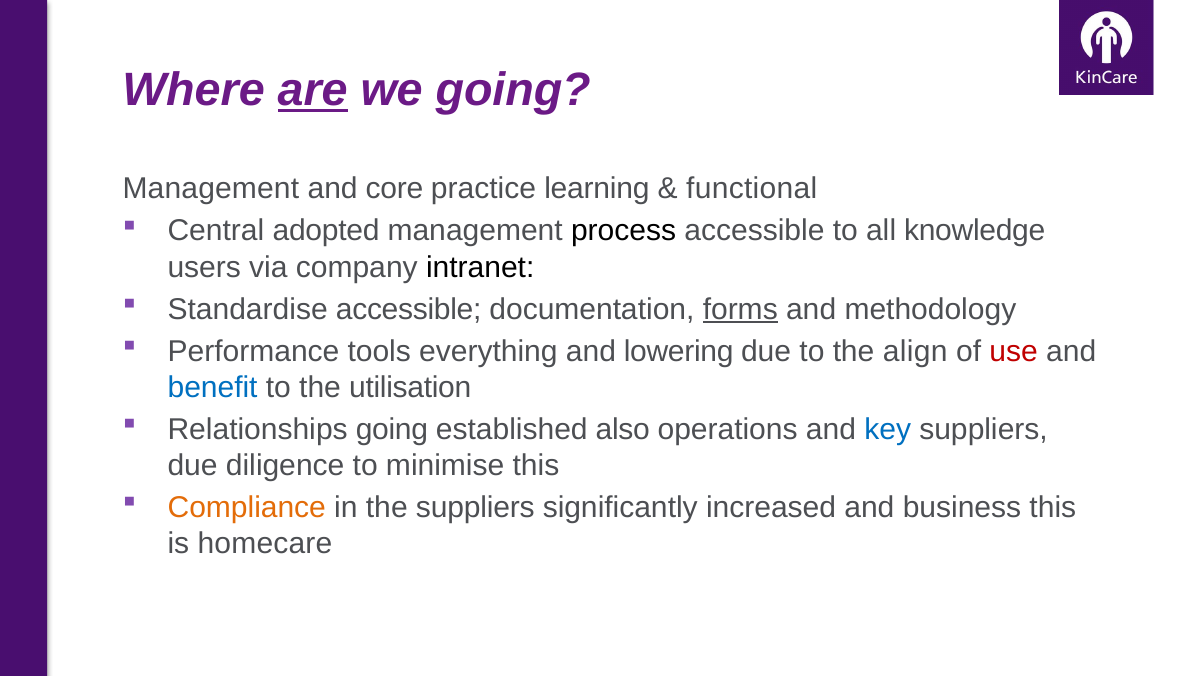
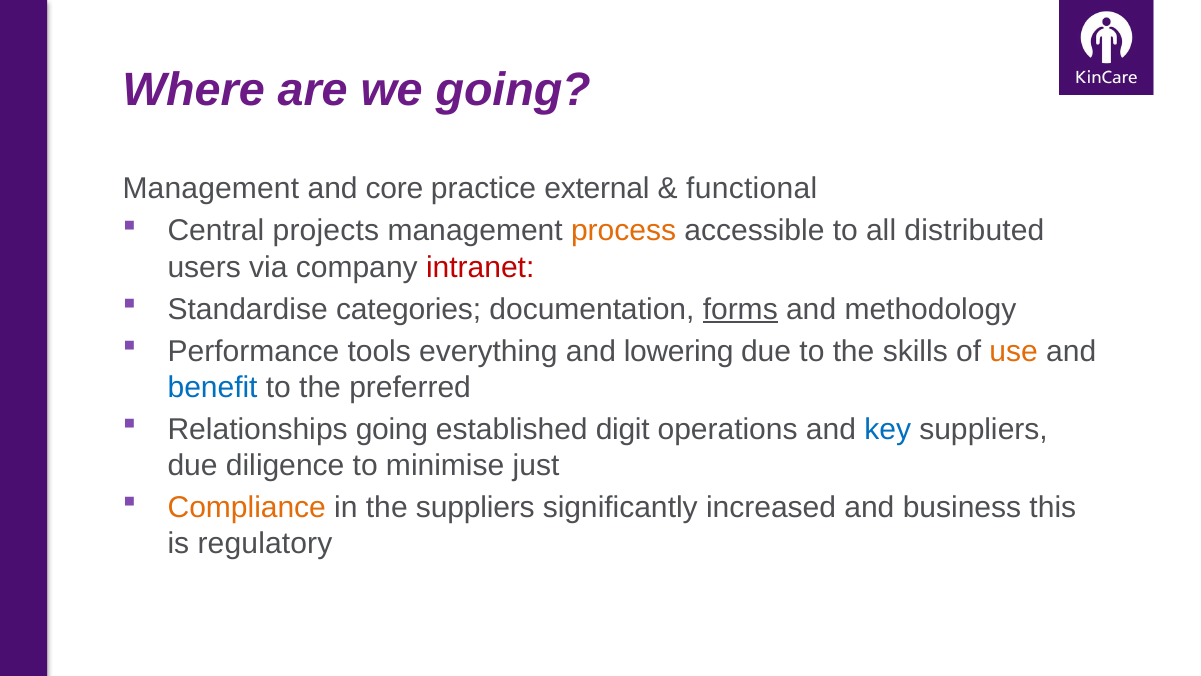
are underline: present -> none
learning: learning -> external
adopted: adopted -> projects
process colour: black -> orange
knowledge: knowledge -> distributed
intranet colour: black -> red
Standardise accessible: accessible -> categories
align: align -> skills
use colour: red -> orange
utilisation: utilisation -> preferred
also: also -> digit
minimise this: this -> just
homecare: homecare -> regulatory
